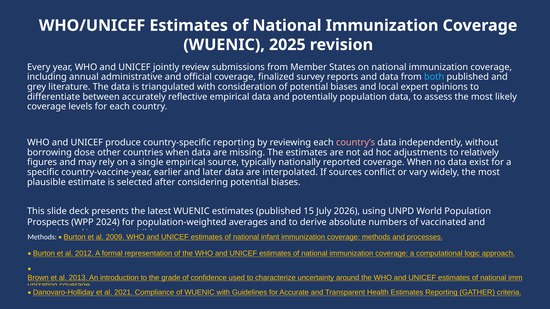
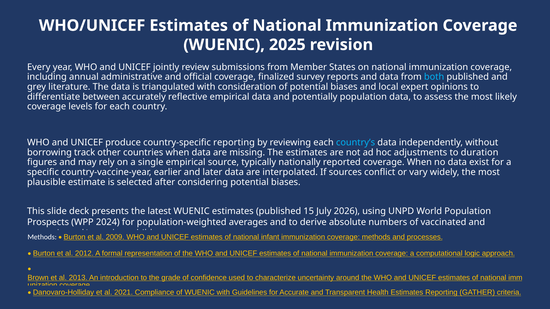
country’s colour: pink -> light blue
dose: dose -> track
relatively: relatively -> duration
